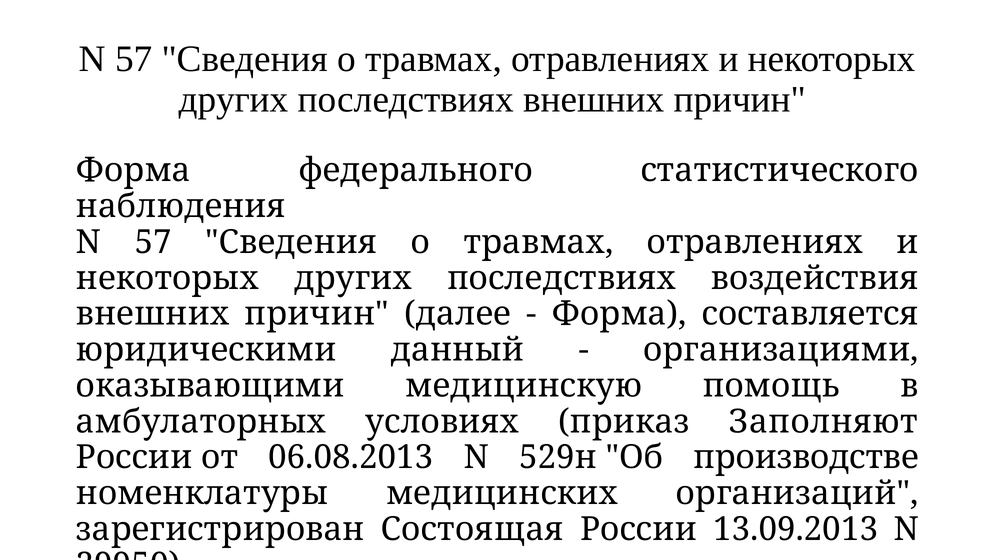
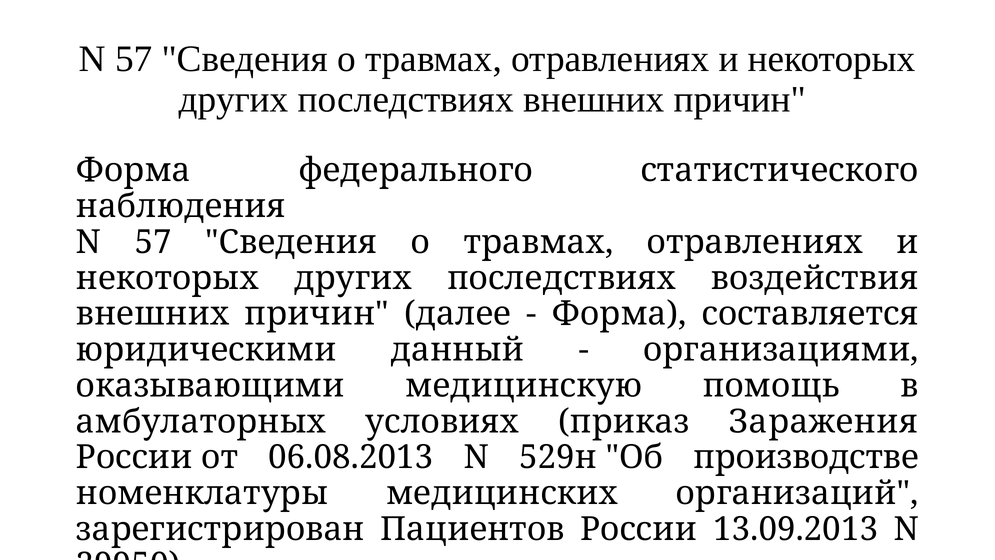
Заполняют: Заполняют -> Заражения
Состоящая: Состоящая -> Пациентов
